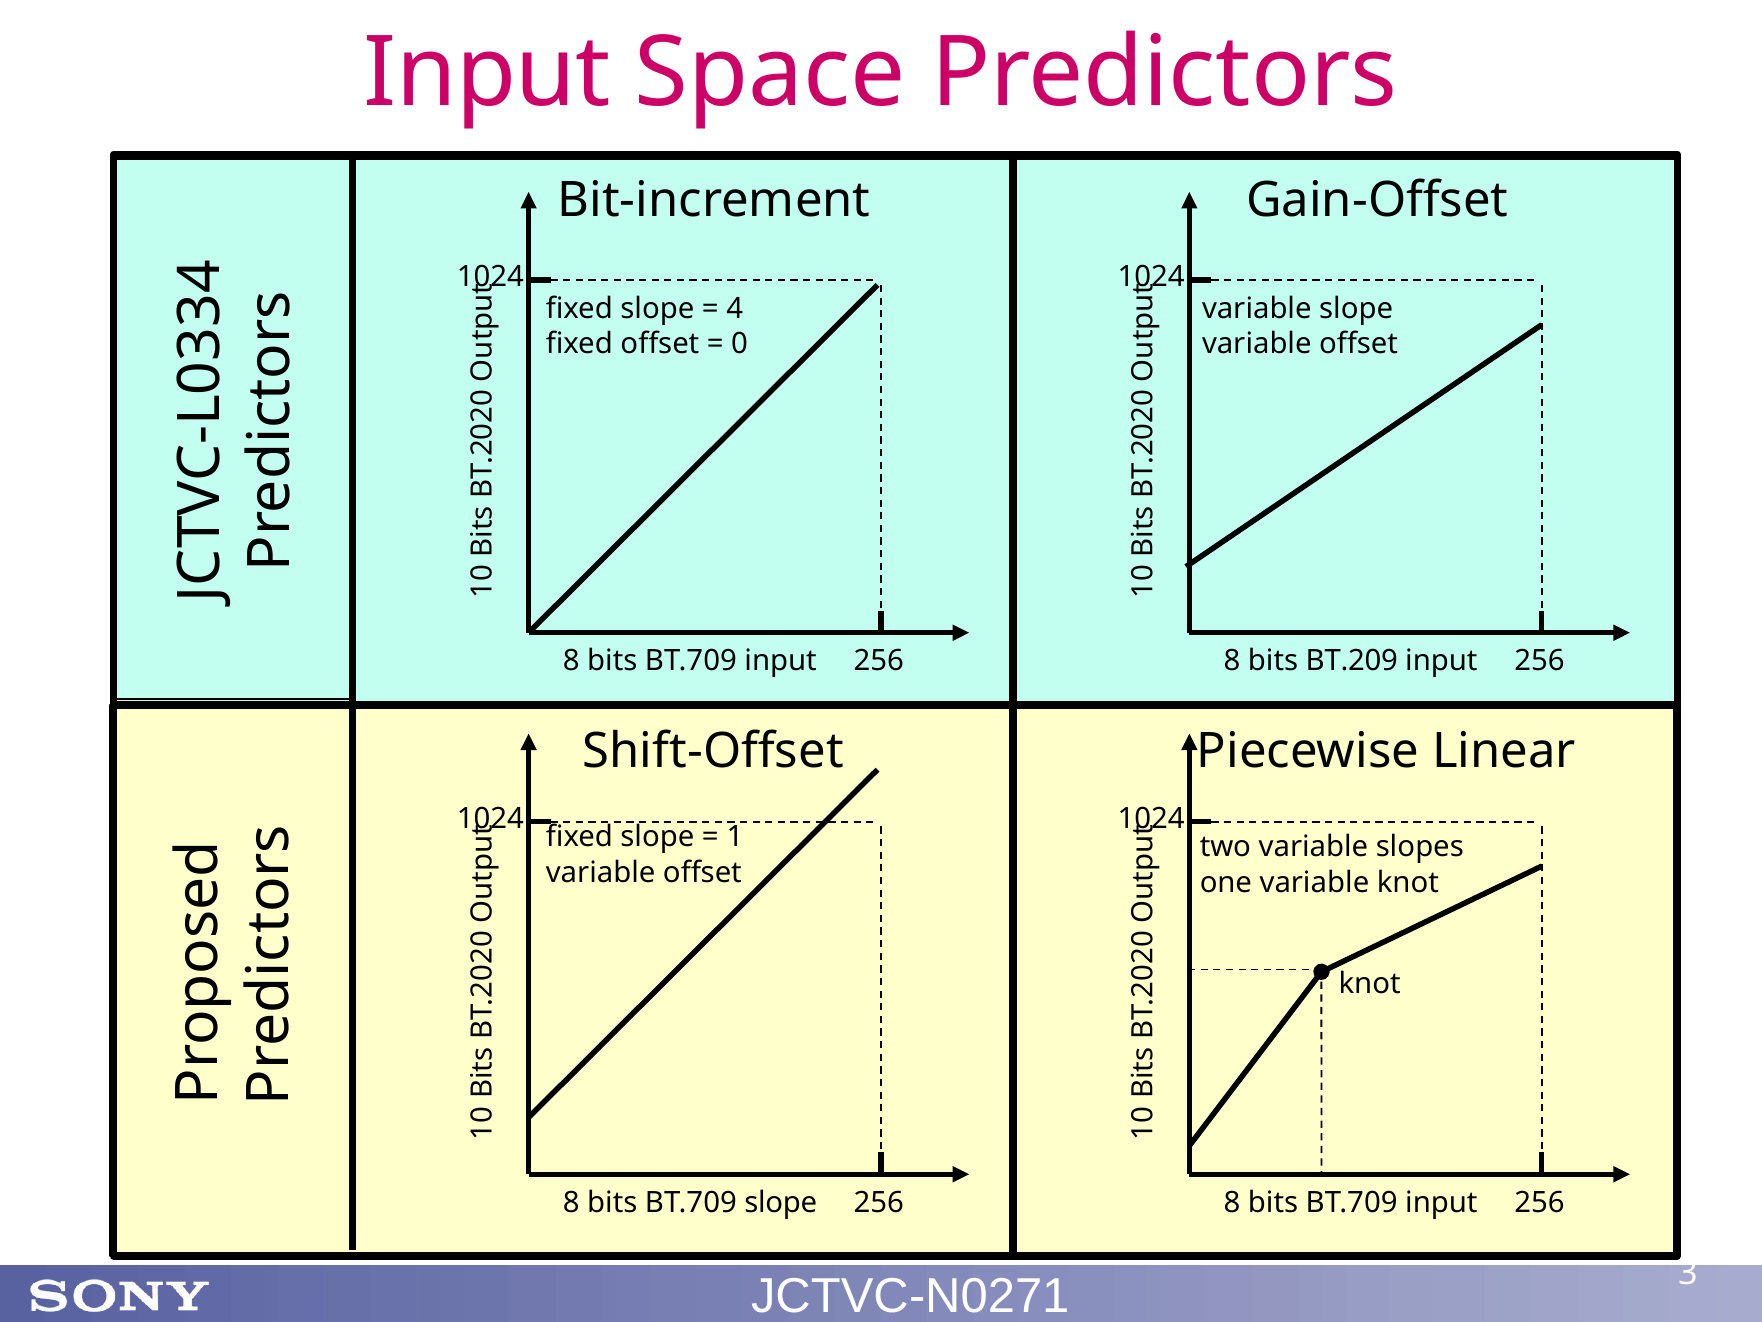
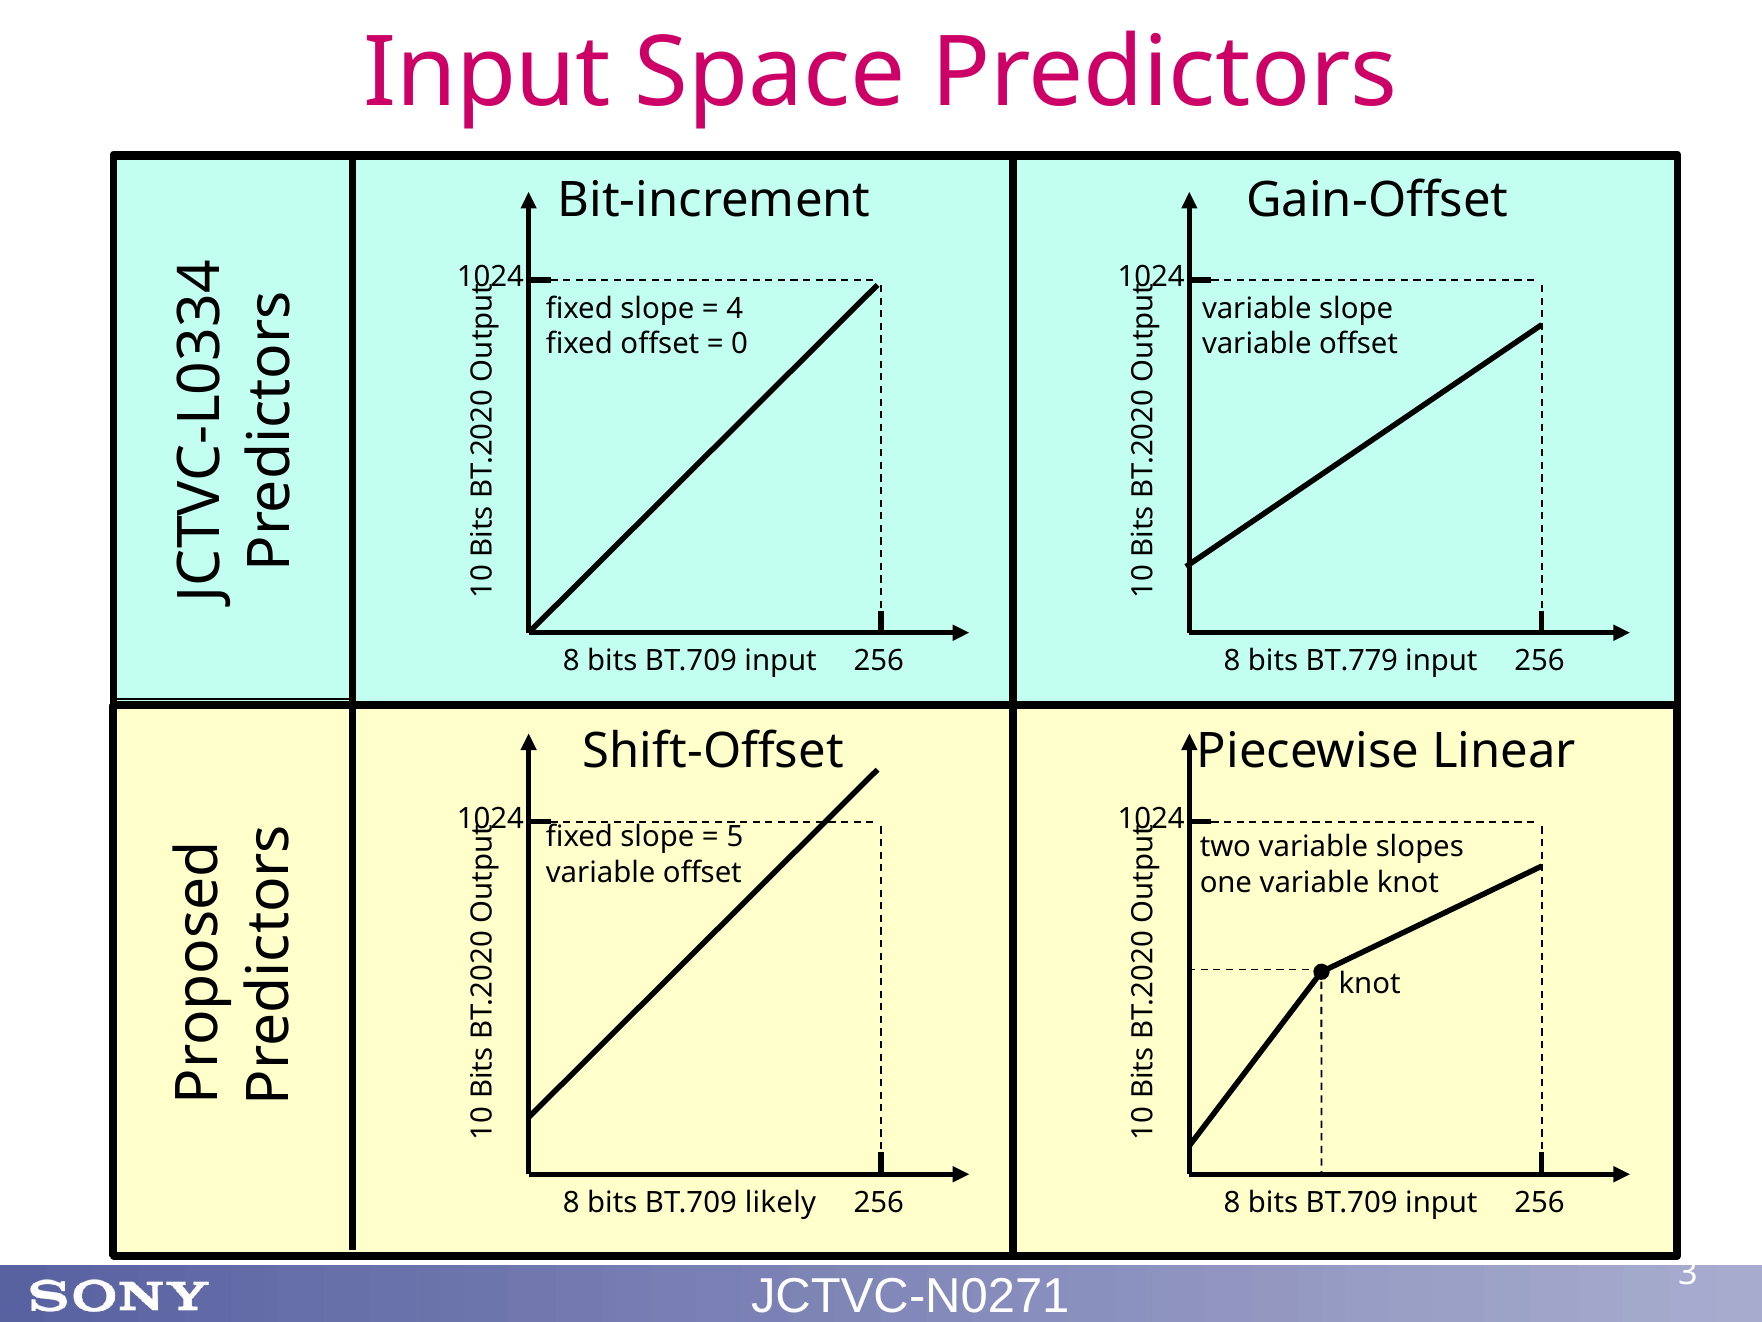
BT.209: BT.209 -> BT.779
1 at (735, 837): 1 -> 5
BT.709 slope: slope -> likely
